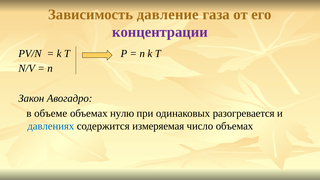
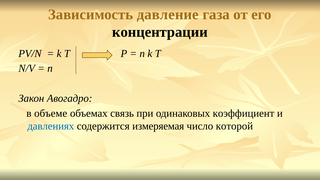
концентрации colour: purple -> black
нулю: нулю -> связь
разогревается: разогревается -> коэффициент
число объемах: объемах -> которой
